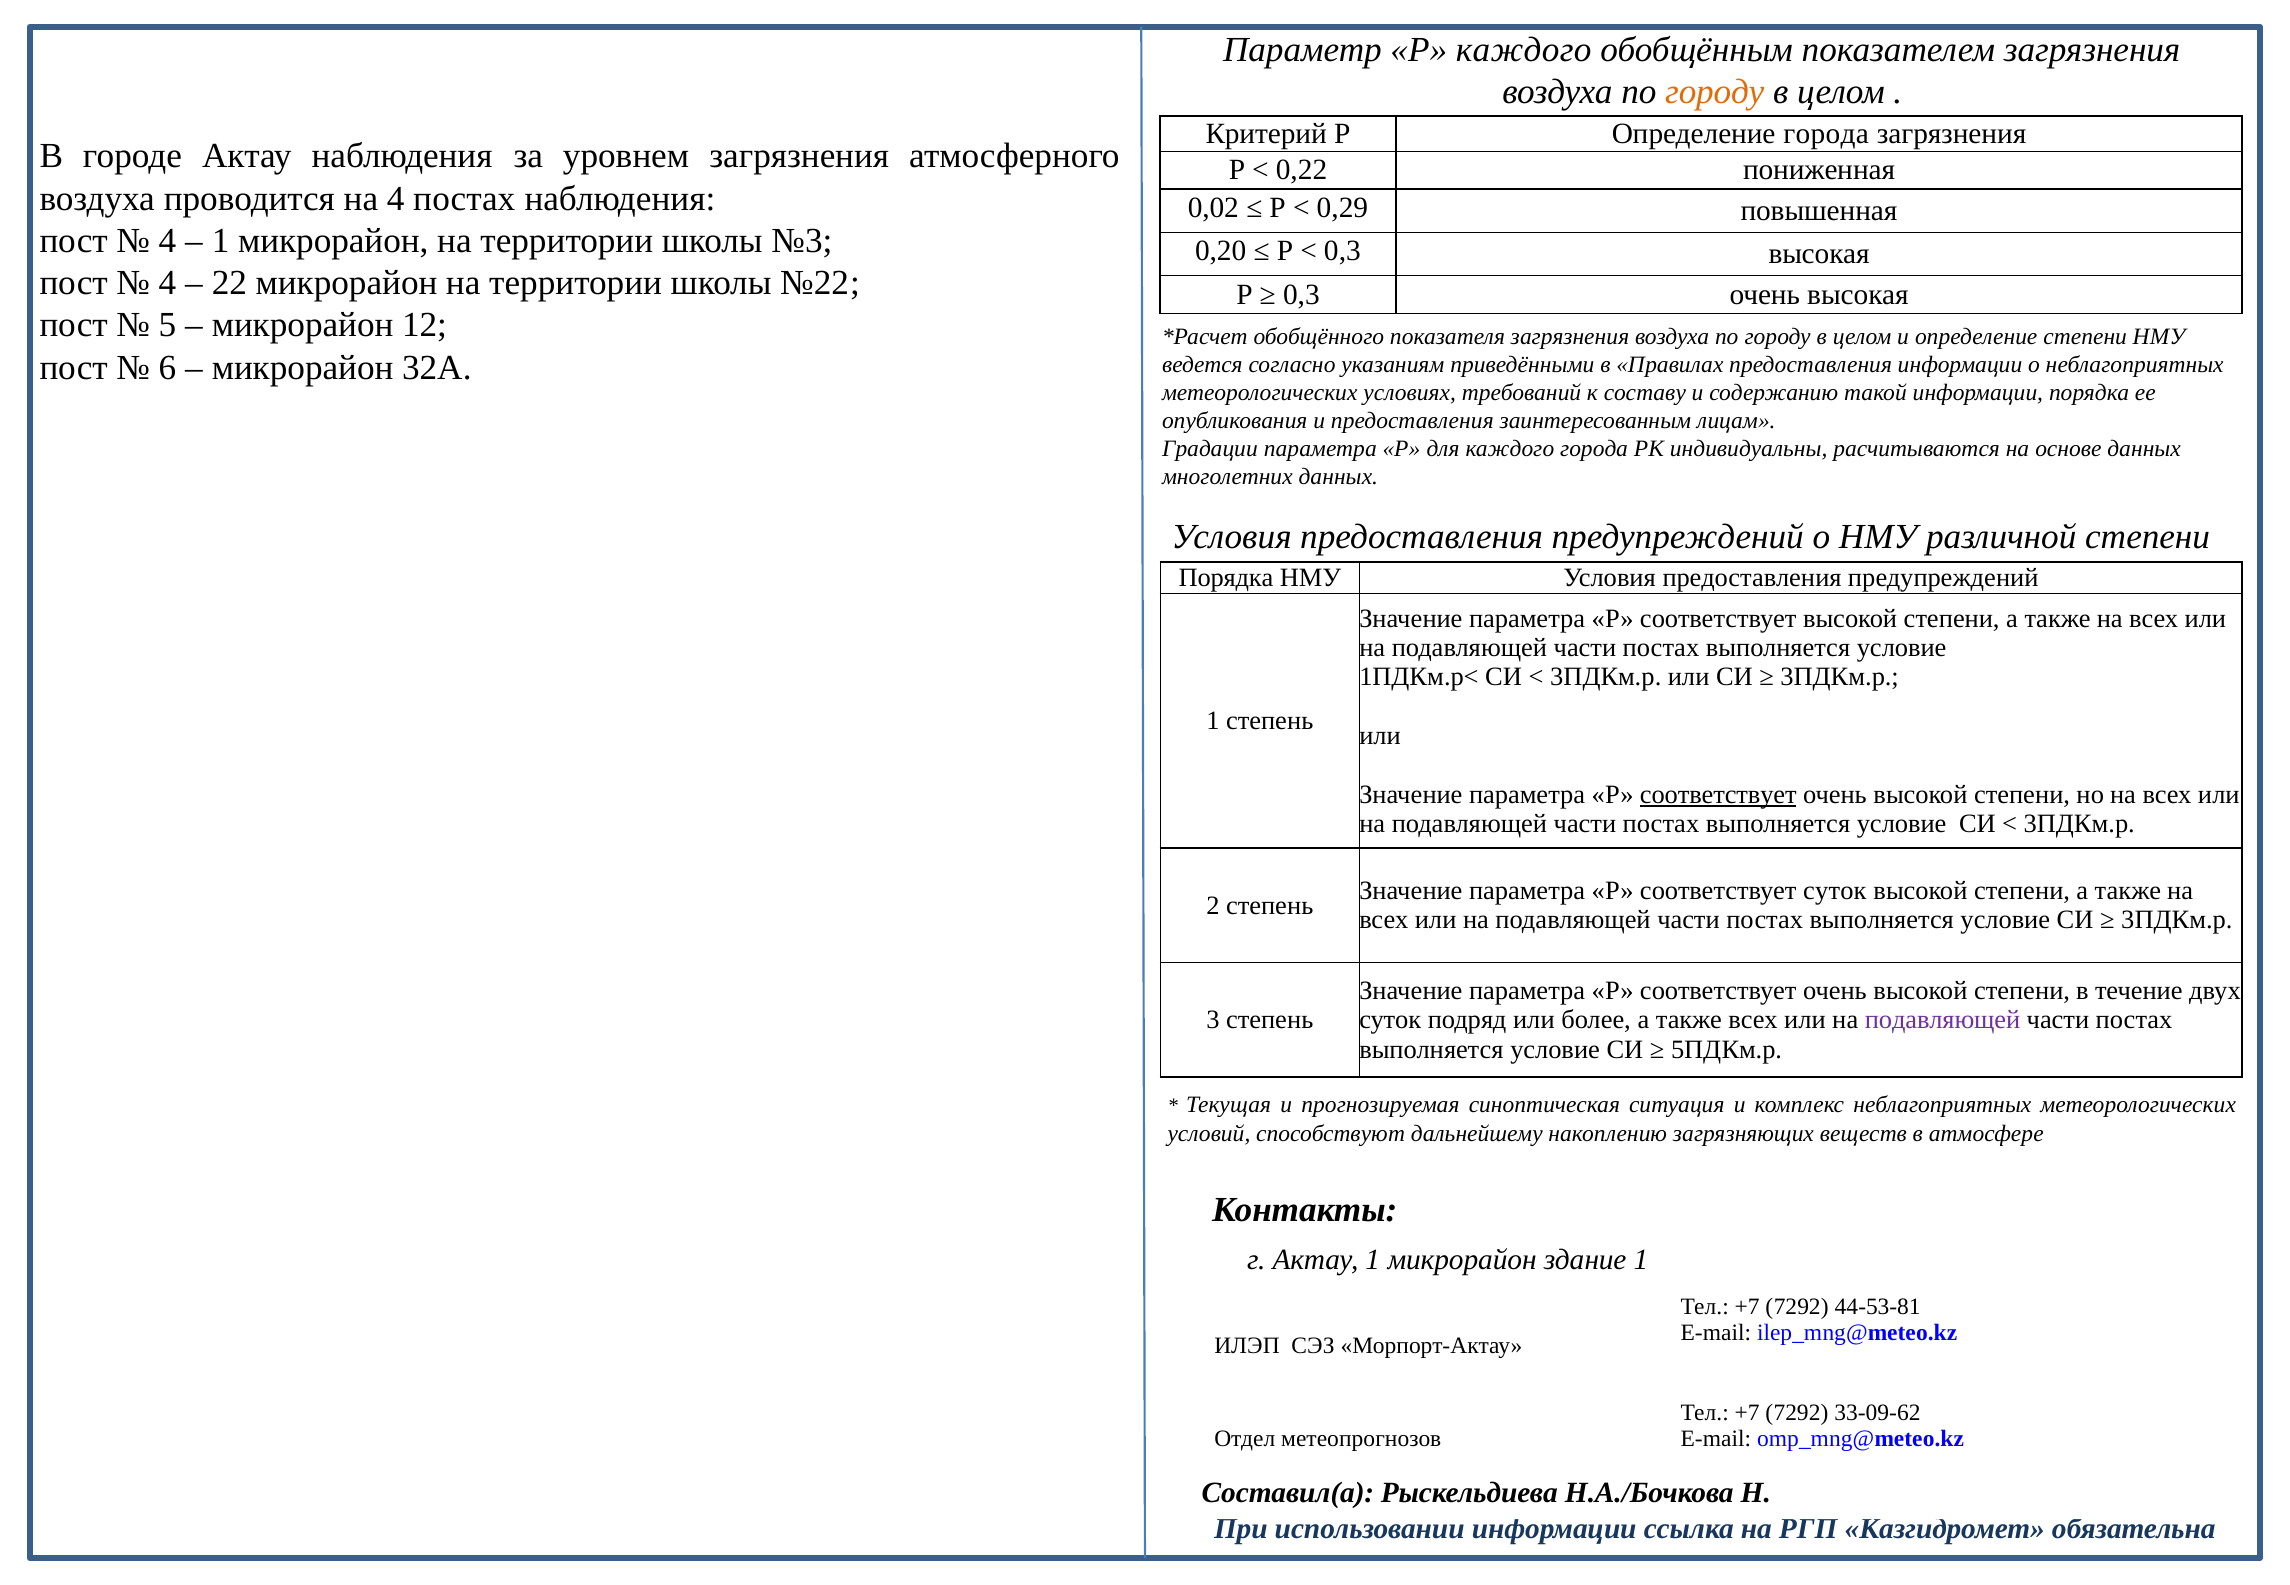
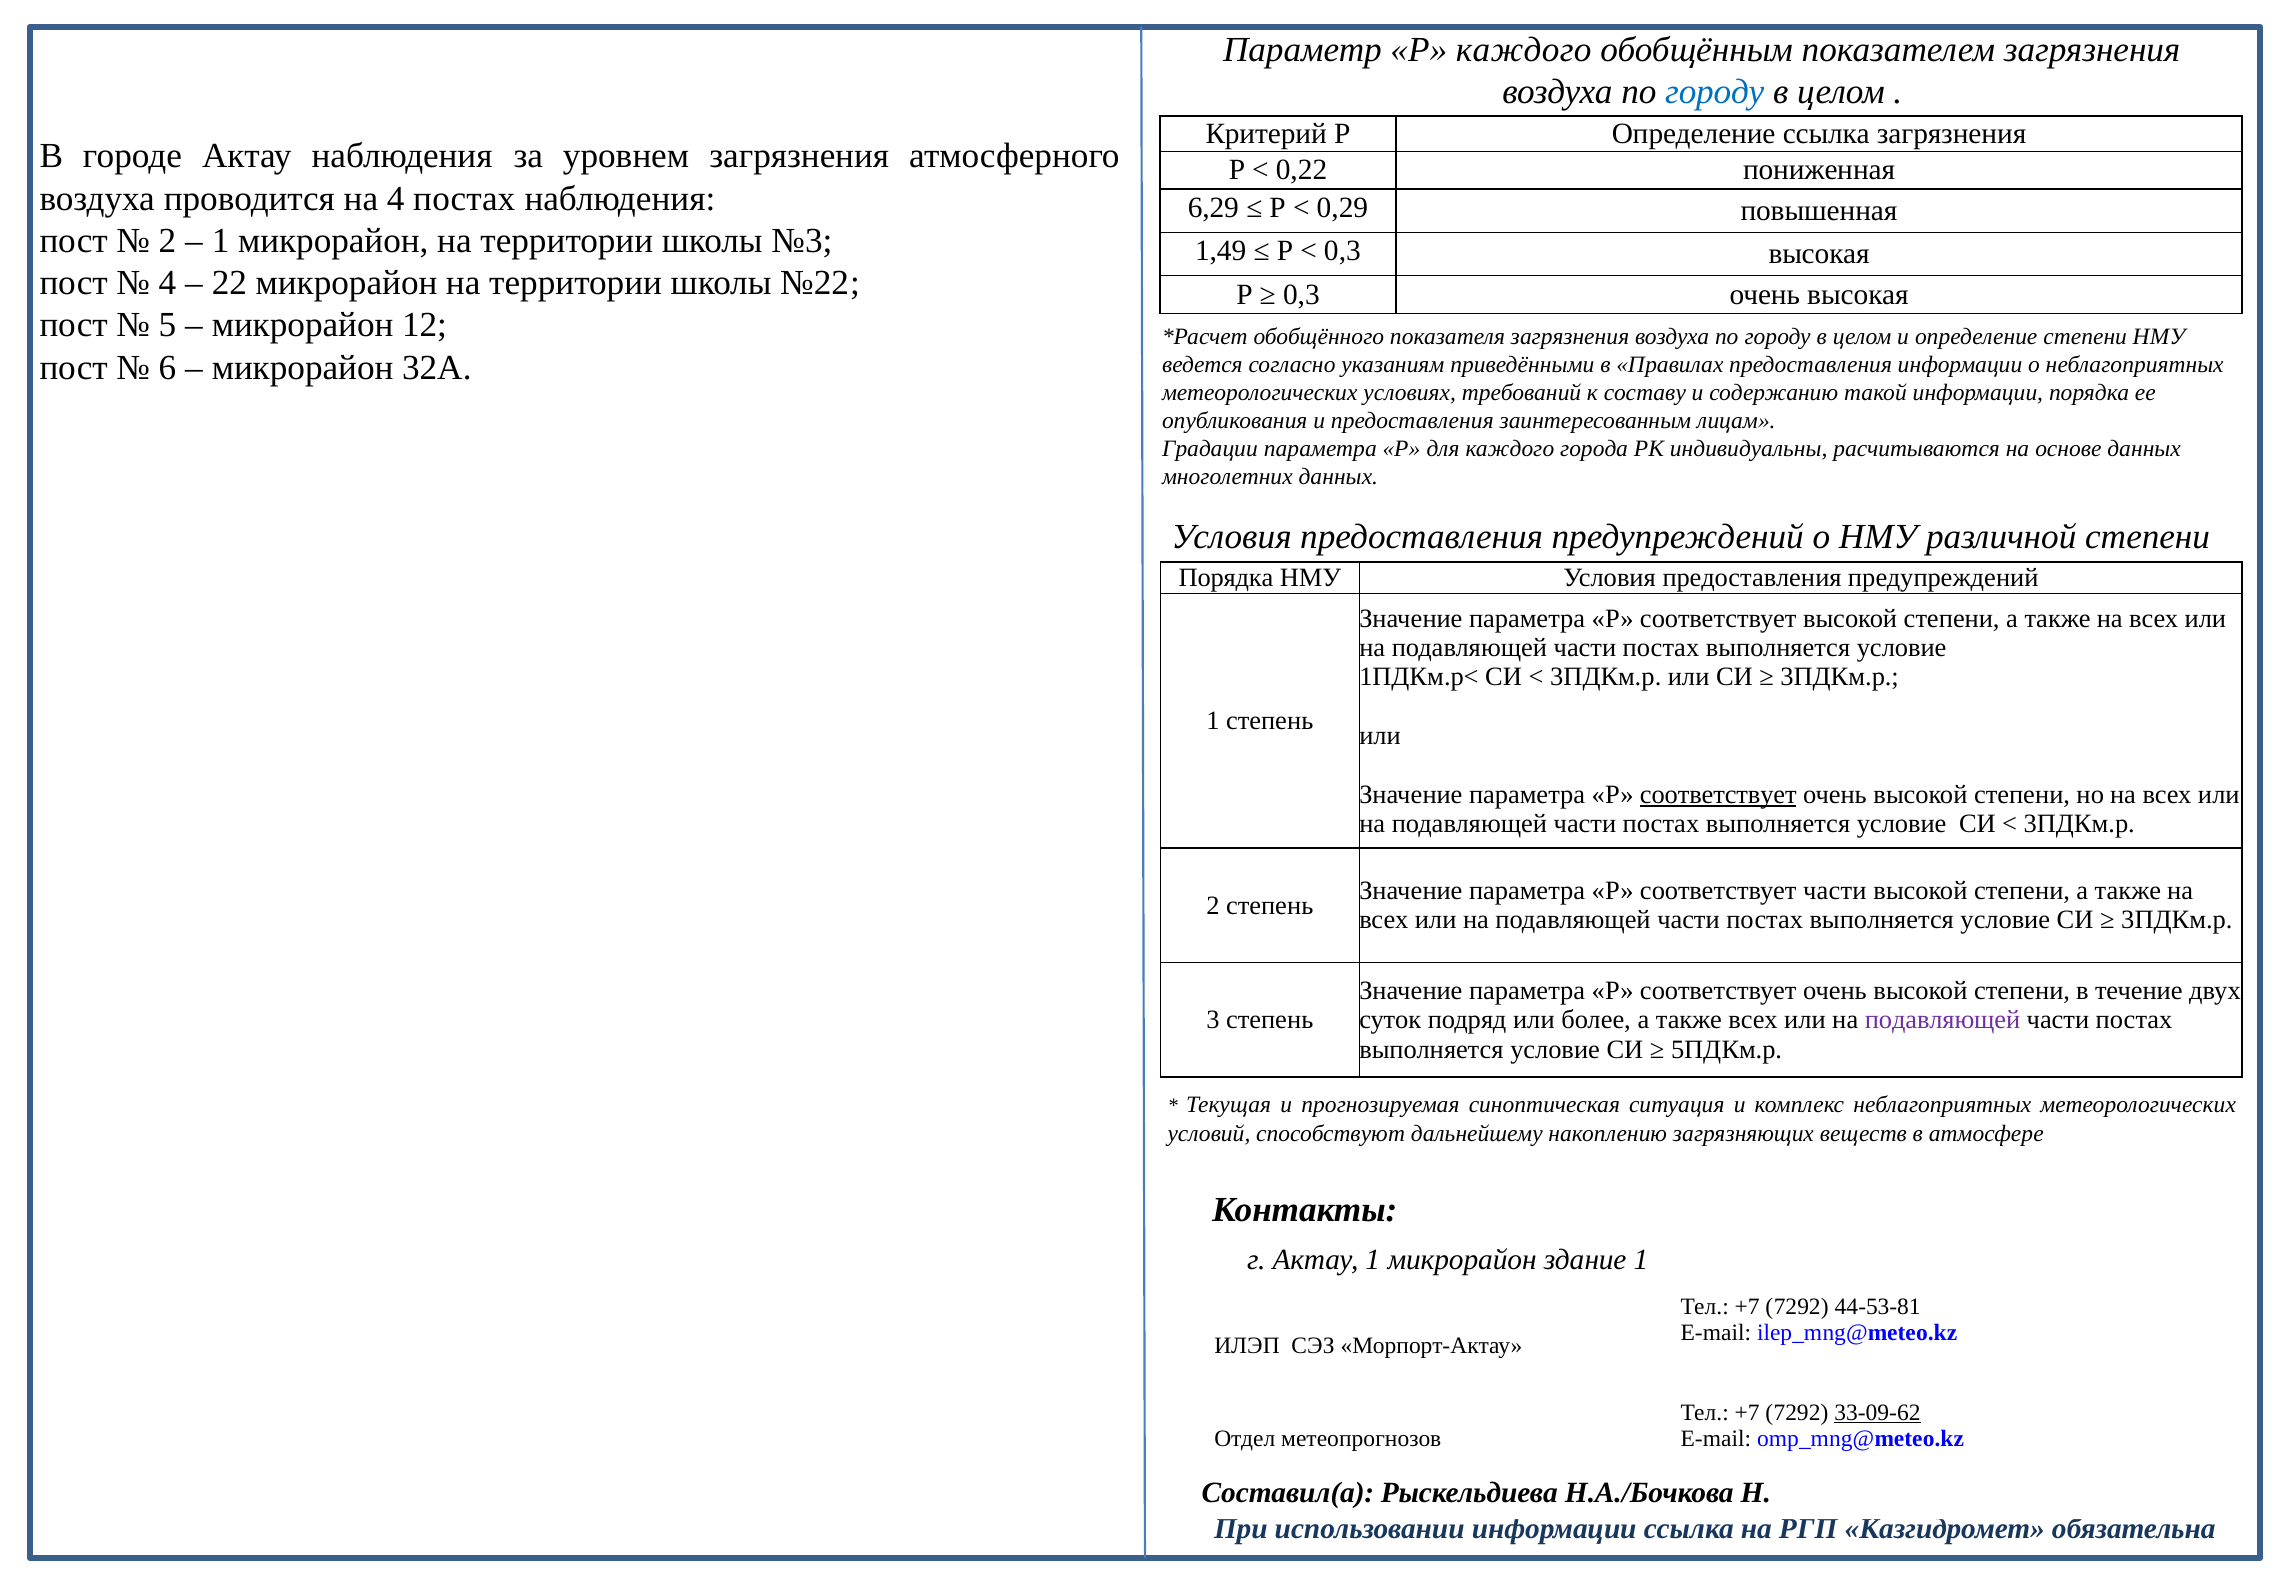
городу at (1715, 92) colour: orange -> blue
Определение города: города -> ссылка
0,02: 0,02 -> 6,29
4 at (168, 241): 4 -> 2
0,20: 0,20 -> 1,49
соответствует суток: суток -> части
33-09-62 underline: none -> present
